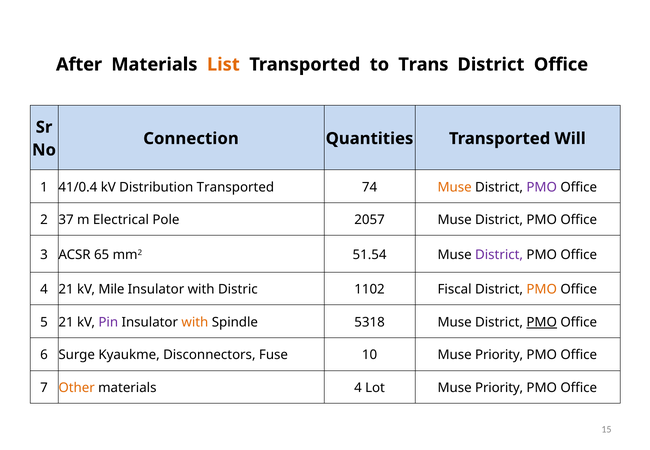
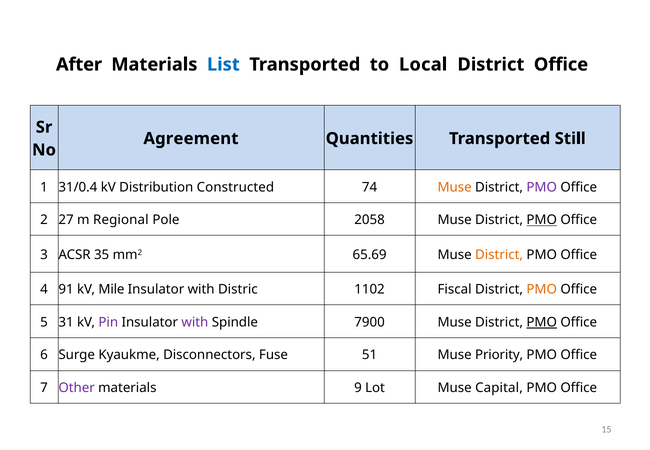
List colour: orange -> blue
Trans: Trans -> Local
Connection: Connection -> Agreement
Will: Will -> Still
41/0.4: 41/0.4 -> 31/0.4
Distribution Transported: Transported -> Constructed
37: 37 -> 27
Electrical: Electrical -> Regional
2057: 2057 -> 2058
PMO at (542, 220) underline: none -> present
65: 65 -> 35
51.54: 51.54 -> 65.69
District at (499, 255) colour: purple -> orange
4 21: 21 -> 91
5 21: 21 -> 31
with at (195, 322) colour: orange -> purple
5318: 5318 -> 7900
10: 10 -> 51
Other colour: orange -> purple
materials 4: 4 -> 9
Lot Muse Priority: Priority -> Capital
